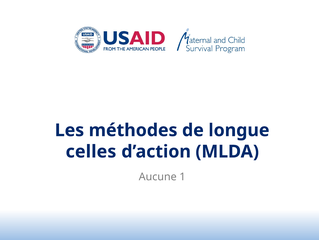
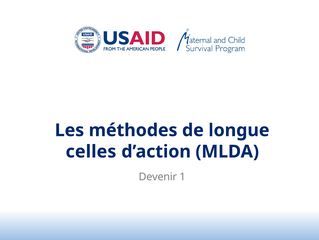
Aucune: Aucune -> Devenir
